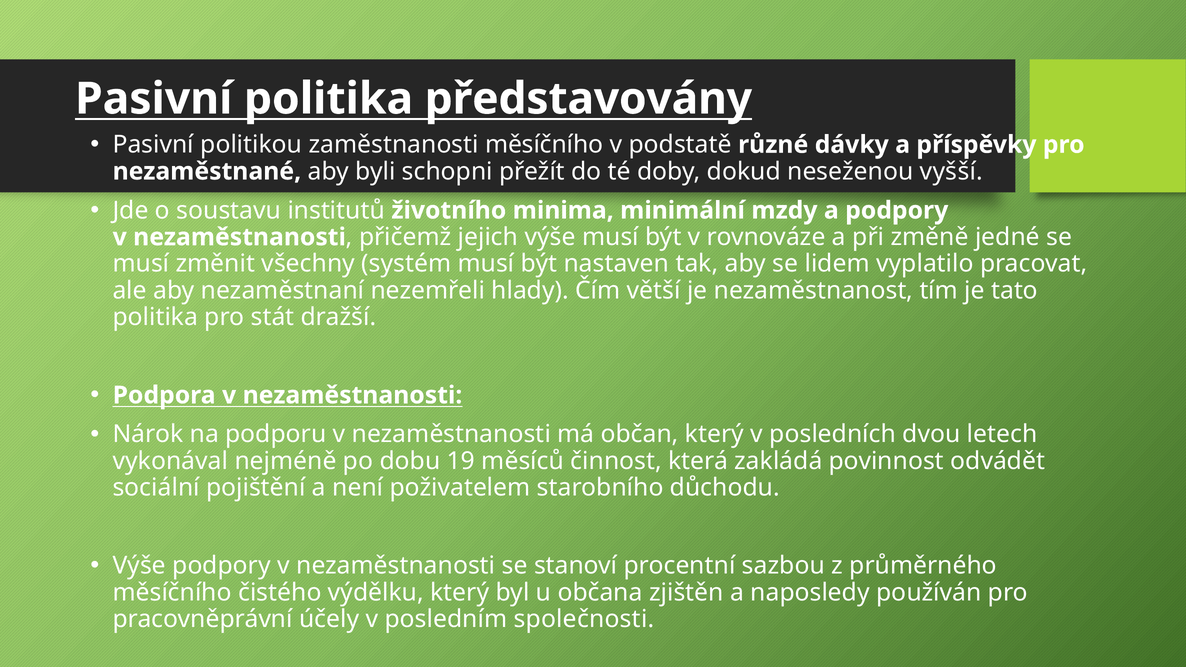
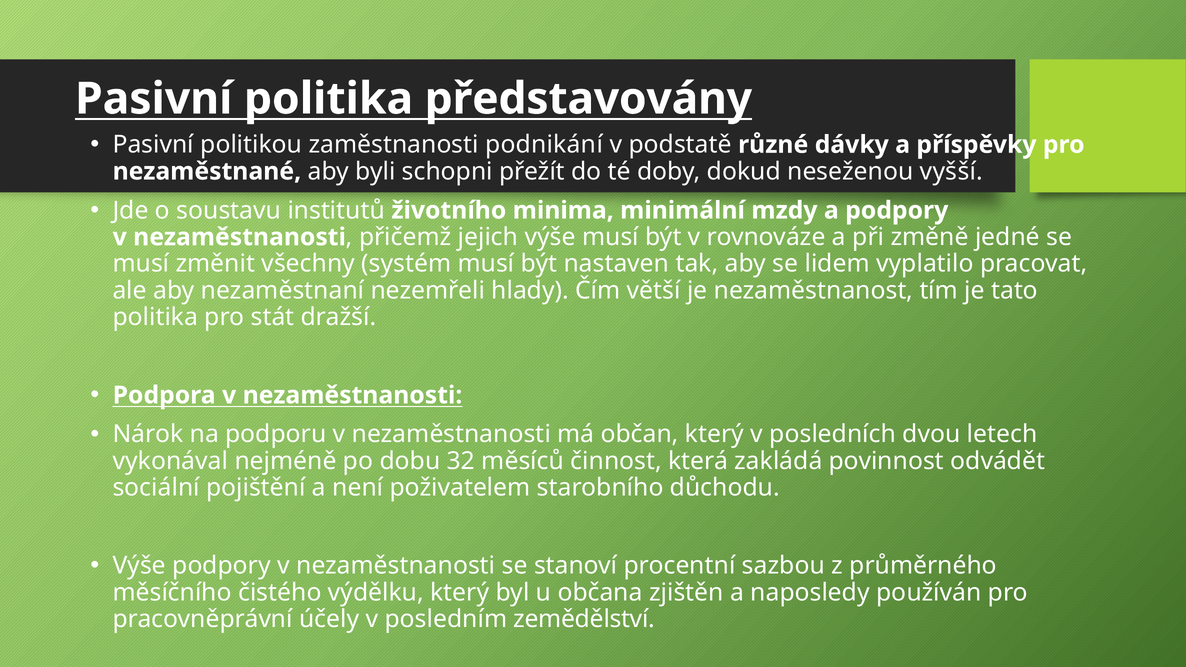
zaměstnanosti měsíčního: měsíčního -> podnikání
19: 19 -> 32
společnosti: společnosti -> zemědělství
